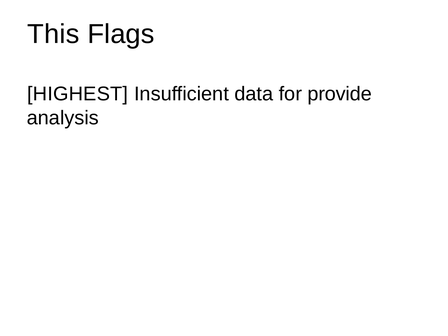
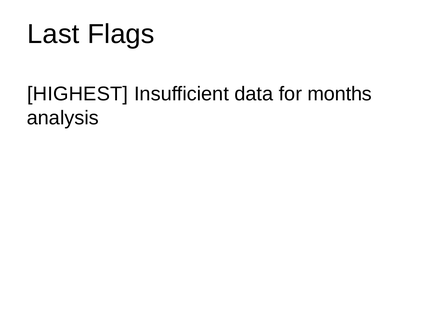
This: This -> Last
provide: provide -> months
